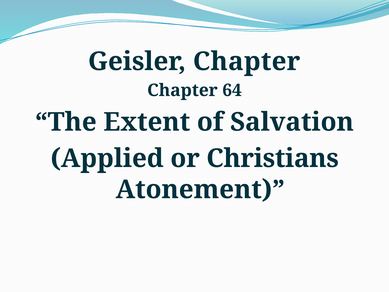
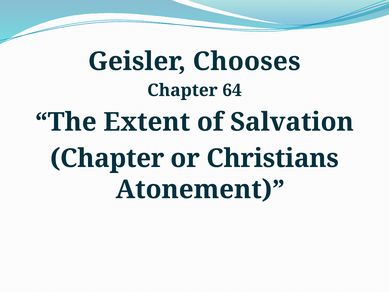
Geisler Chapter: Chapter -> Chooses
Applied at (107, 158): Applied -> Chapter
